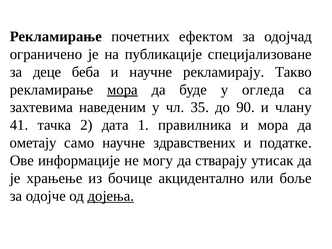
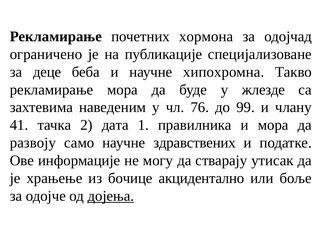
ефектом: ефектом -> хормона
рекламирају: рекламирају -> хипохромна
мора at (122, 90) underline: present -> none
огледа: огледа -> жлезде
35: 35 -> 76
90: 90 -> 99
ометају: ометају -> развоју
